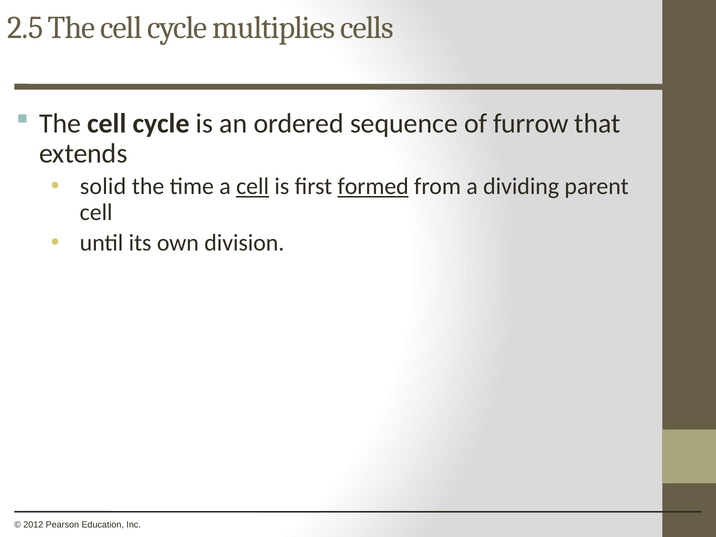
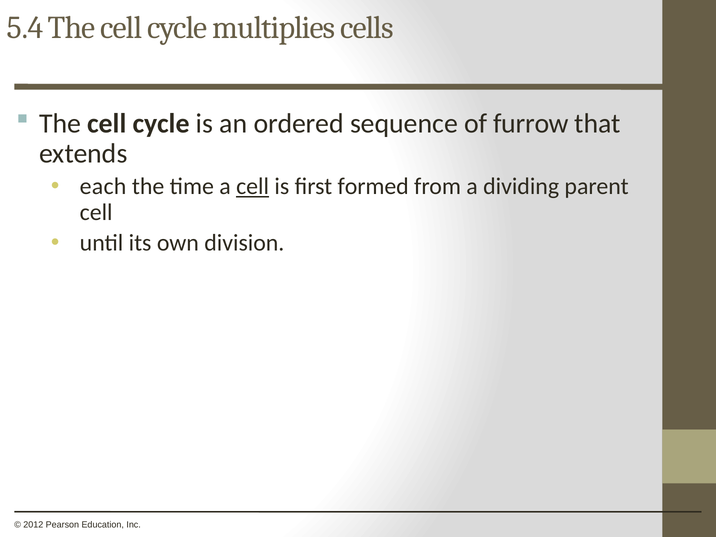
2.5: 2.5 -> 5.4
solid: solid -> each
formed underline: present -> none
